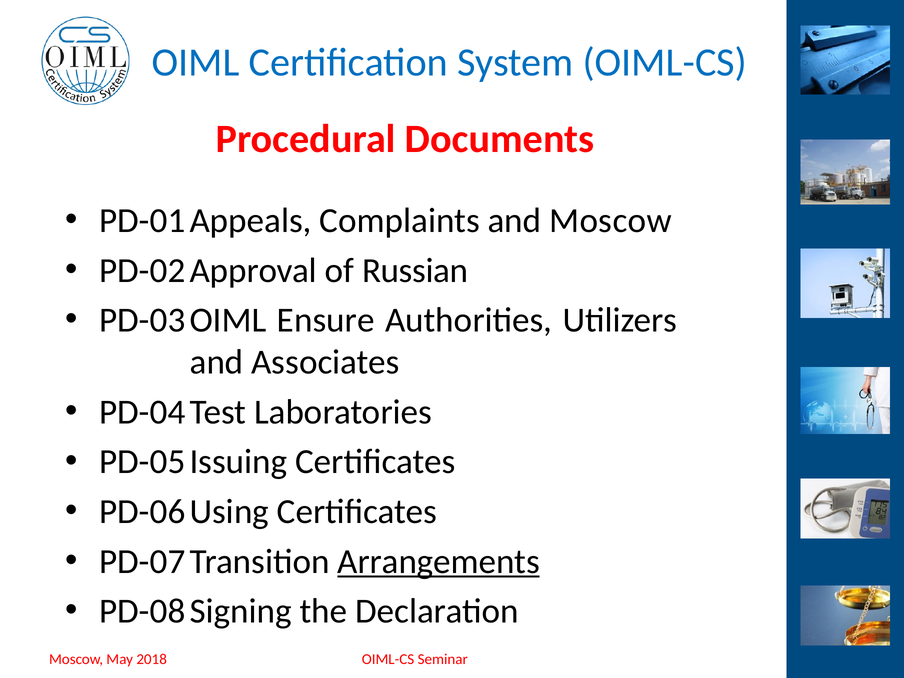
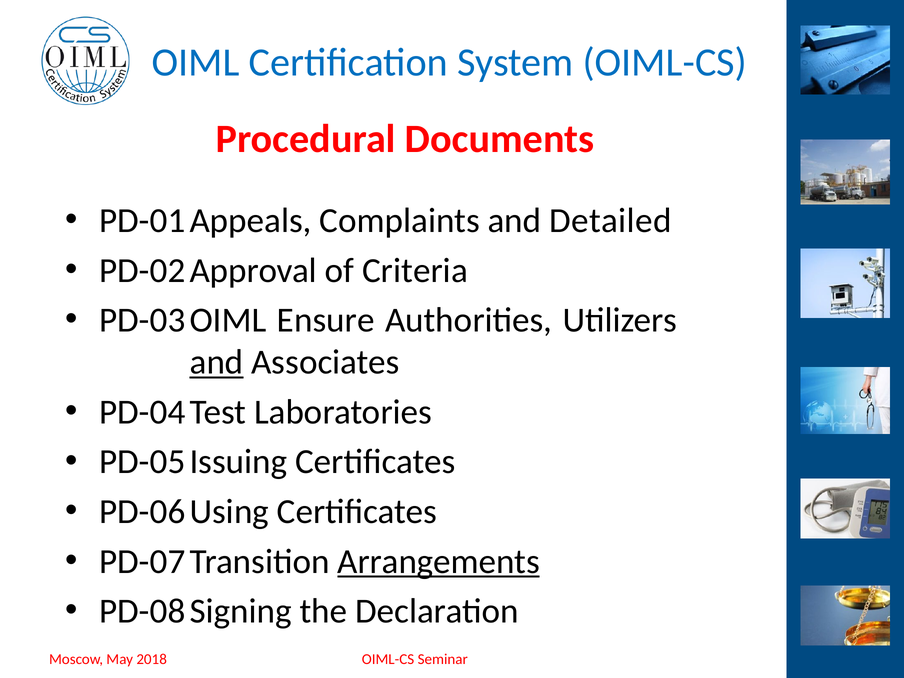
and Moscow: Moscow -> Detailed
Russian: Russian -> Criteria
and at (217, 362) underline: none -> present
